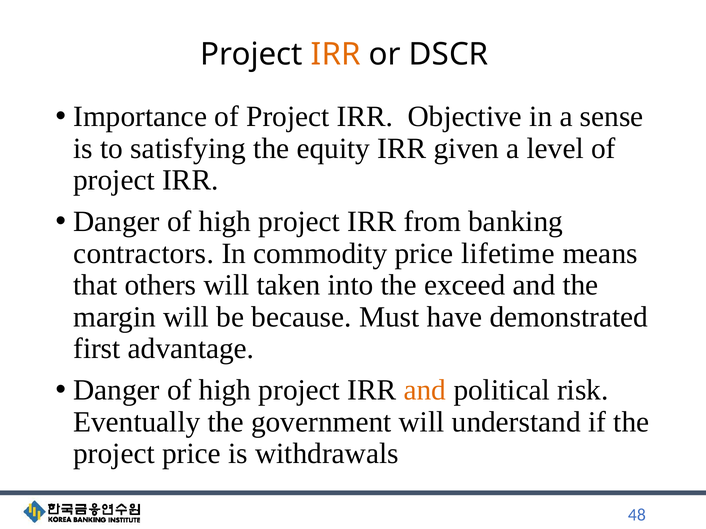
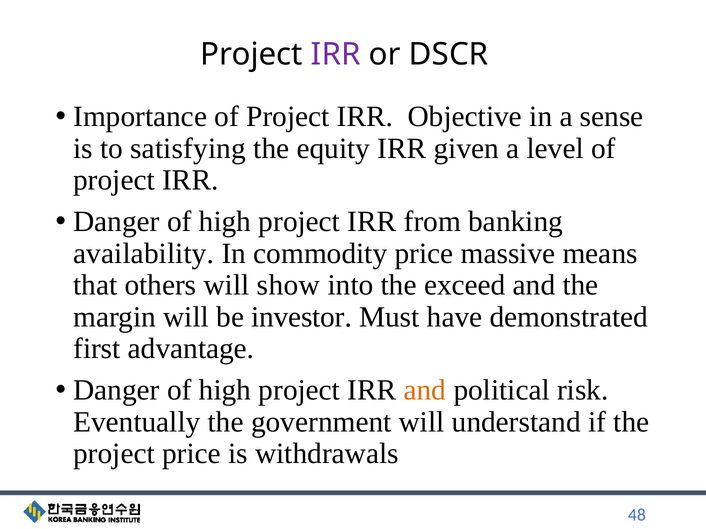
IRR at (336, 55) colour: orange -> purple
contractors: contractors -> availability
lifetime: lifetime -> massive
taken: taken -> show
because: because -> investor
